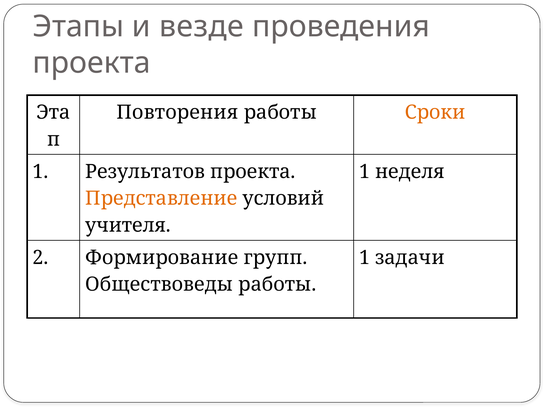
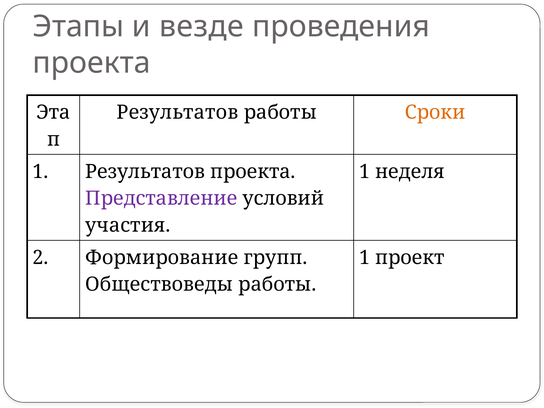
Повторения at (177, 112): Повторения -> Результатов
Представление colour: orange -> purple
учителя: учителя -> участия
задачи: задачи -> проект
